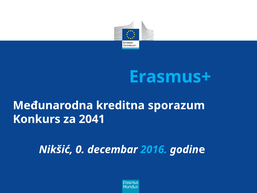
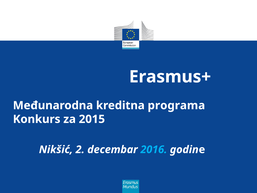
Erasmus+ colour: light blue -> white
sporazum: sporazum -> programa
2041: 2041 -> 2015
0: 0 -> 2
